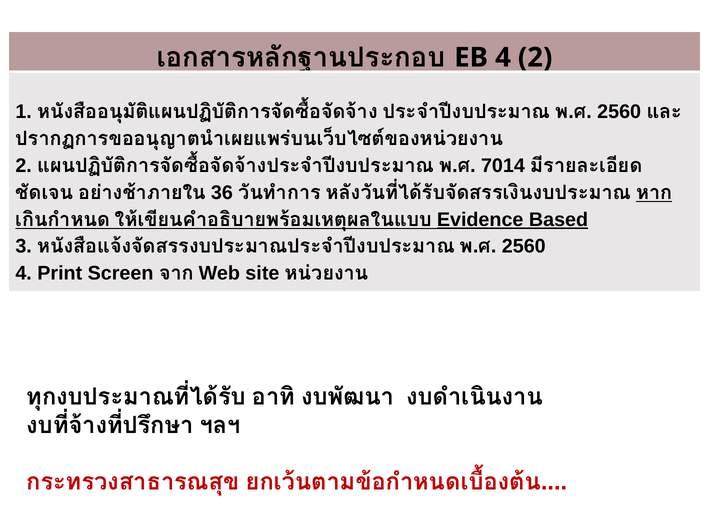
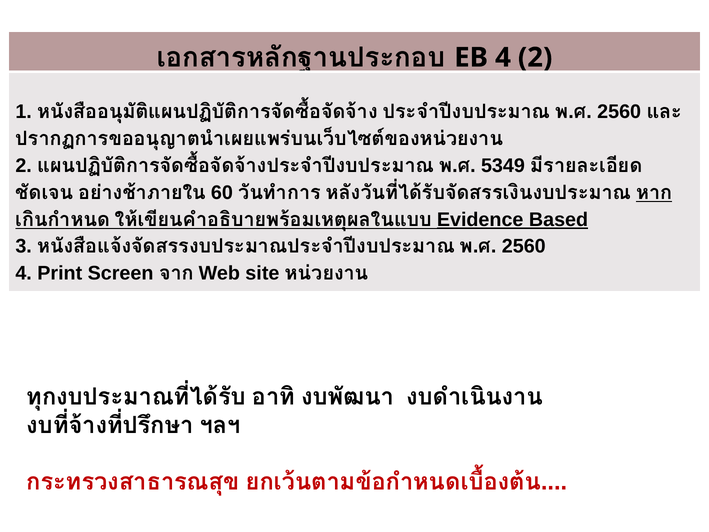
7014: 7014 -> 5349
36: 36 -> 60
